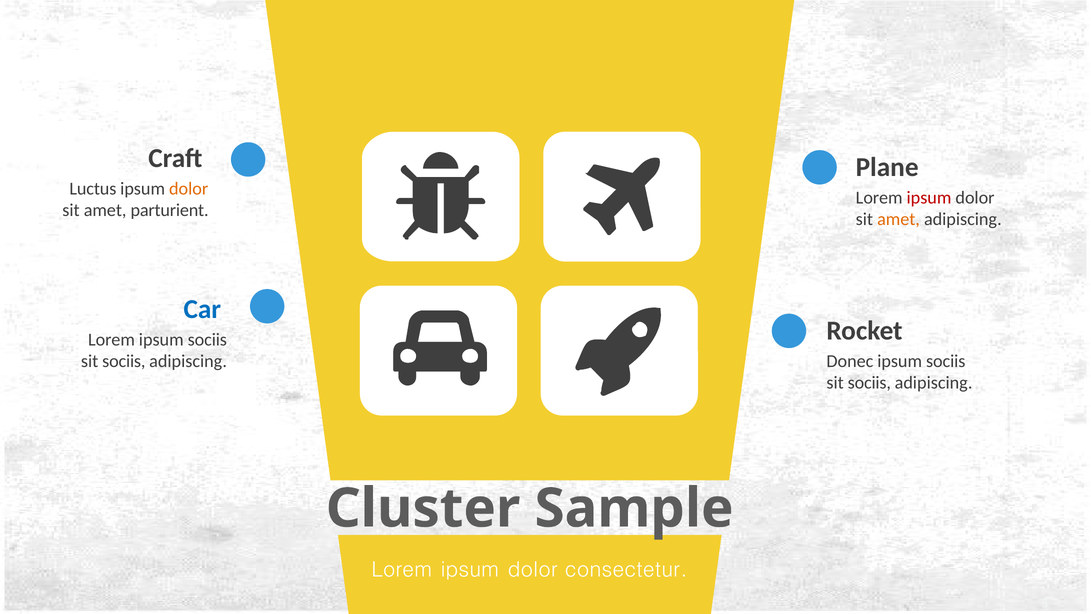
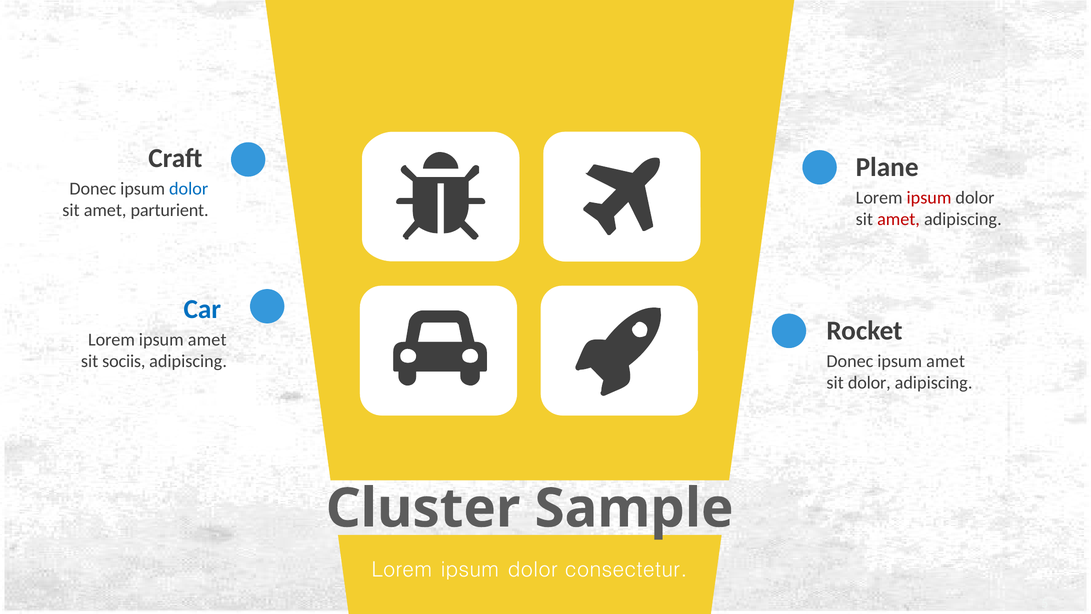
Luctus at (93, 188): Luctus -> Donec
dolor at (189, 188) colour: orange -> blue
amet at (899, 219) colour: orange -> red
Lorem ipsum sociis: sociis -> amet
sociis at (946, 361): sociis -> amet
sociis at (869, 383): sociis -> dolor
